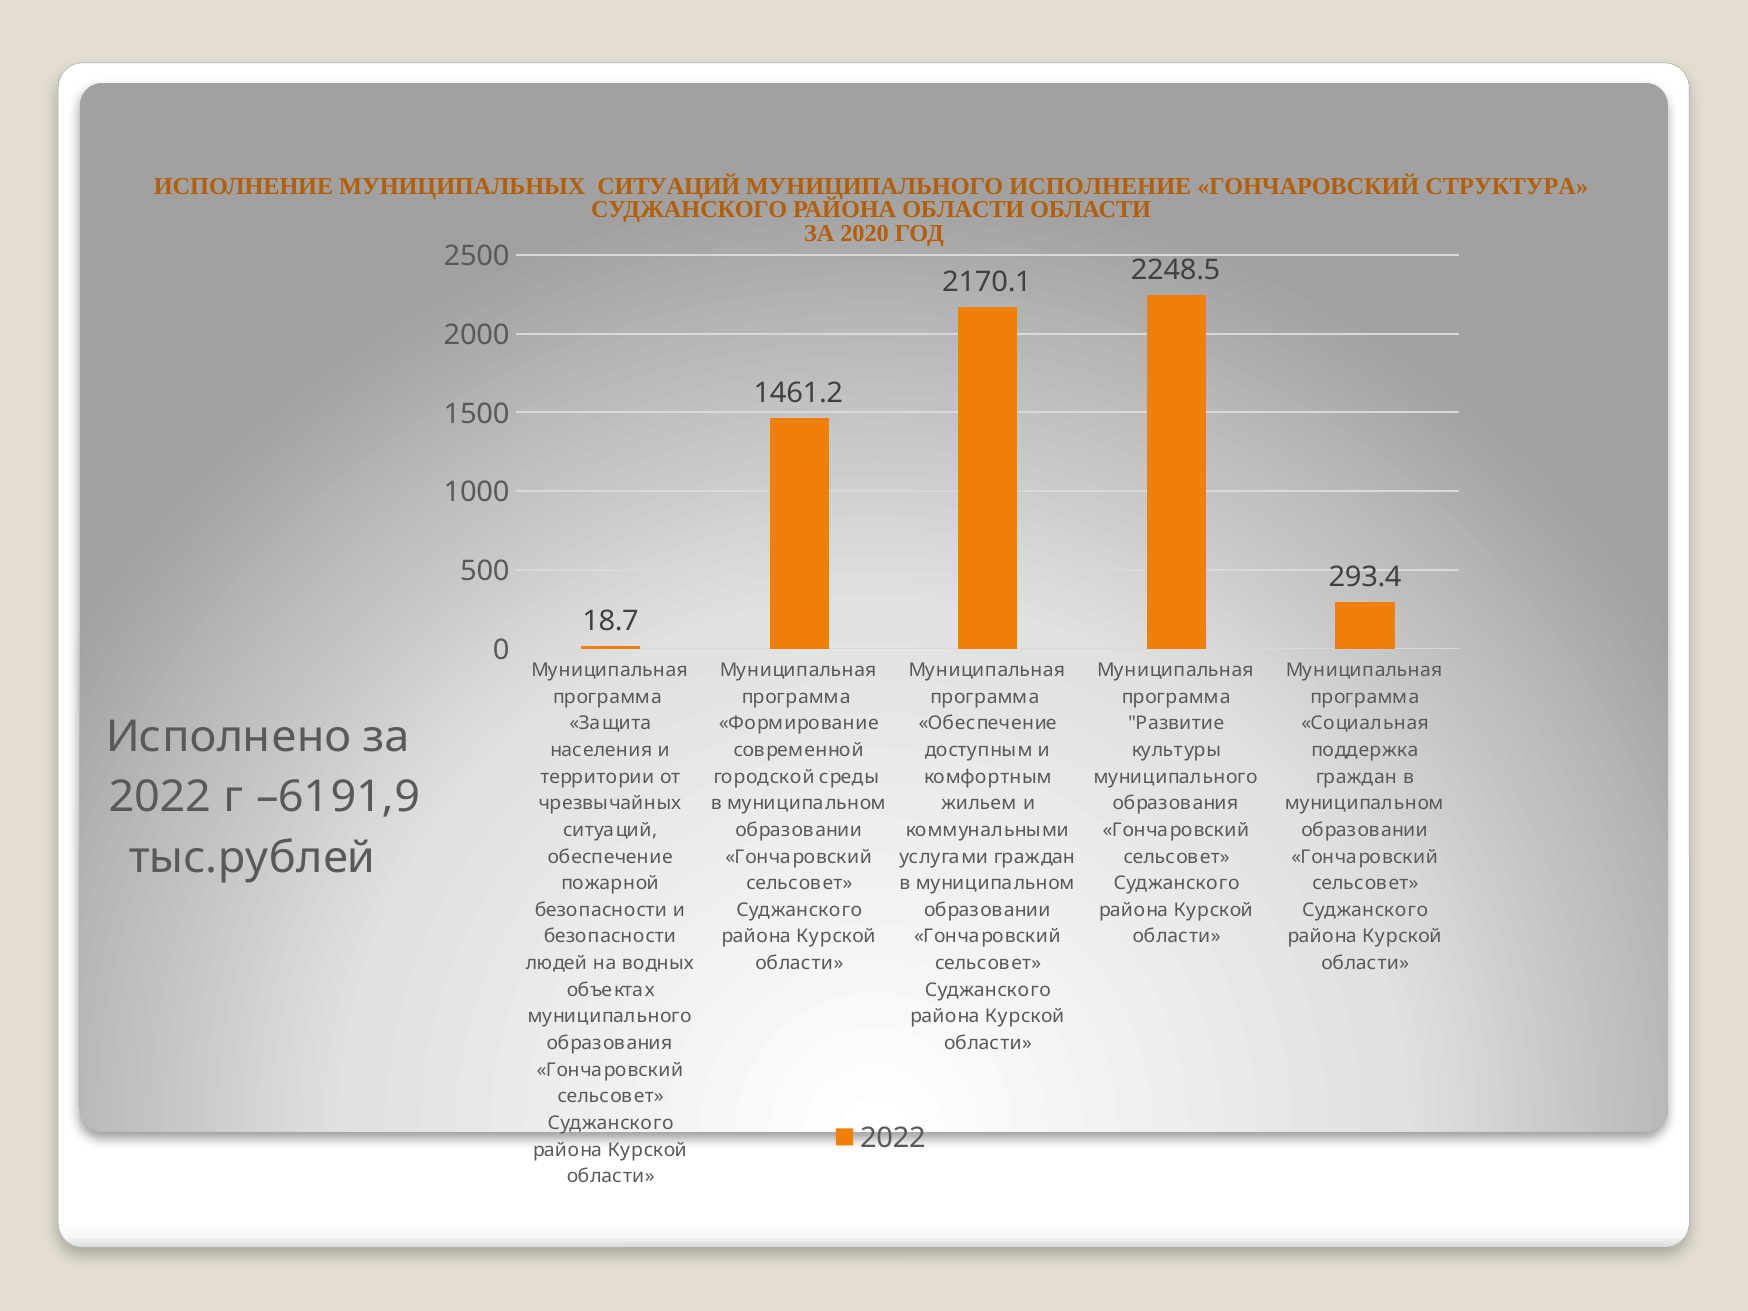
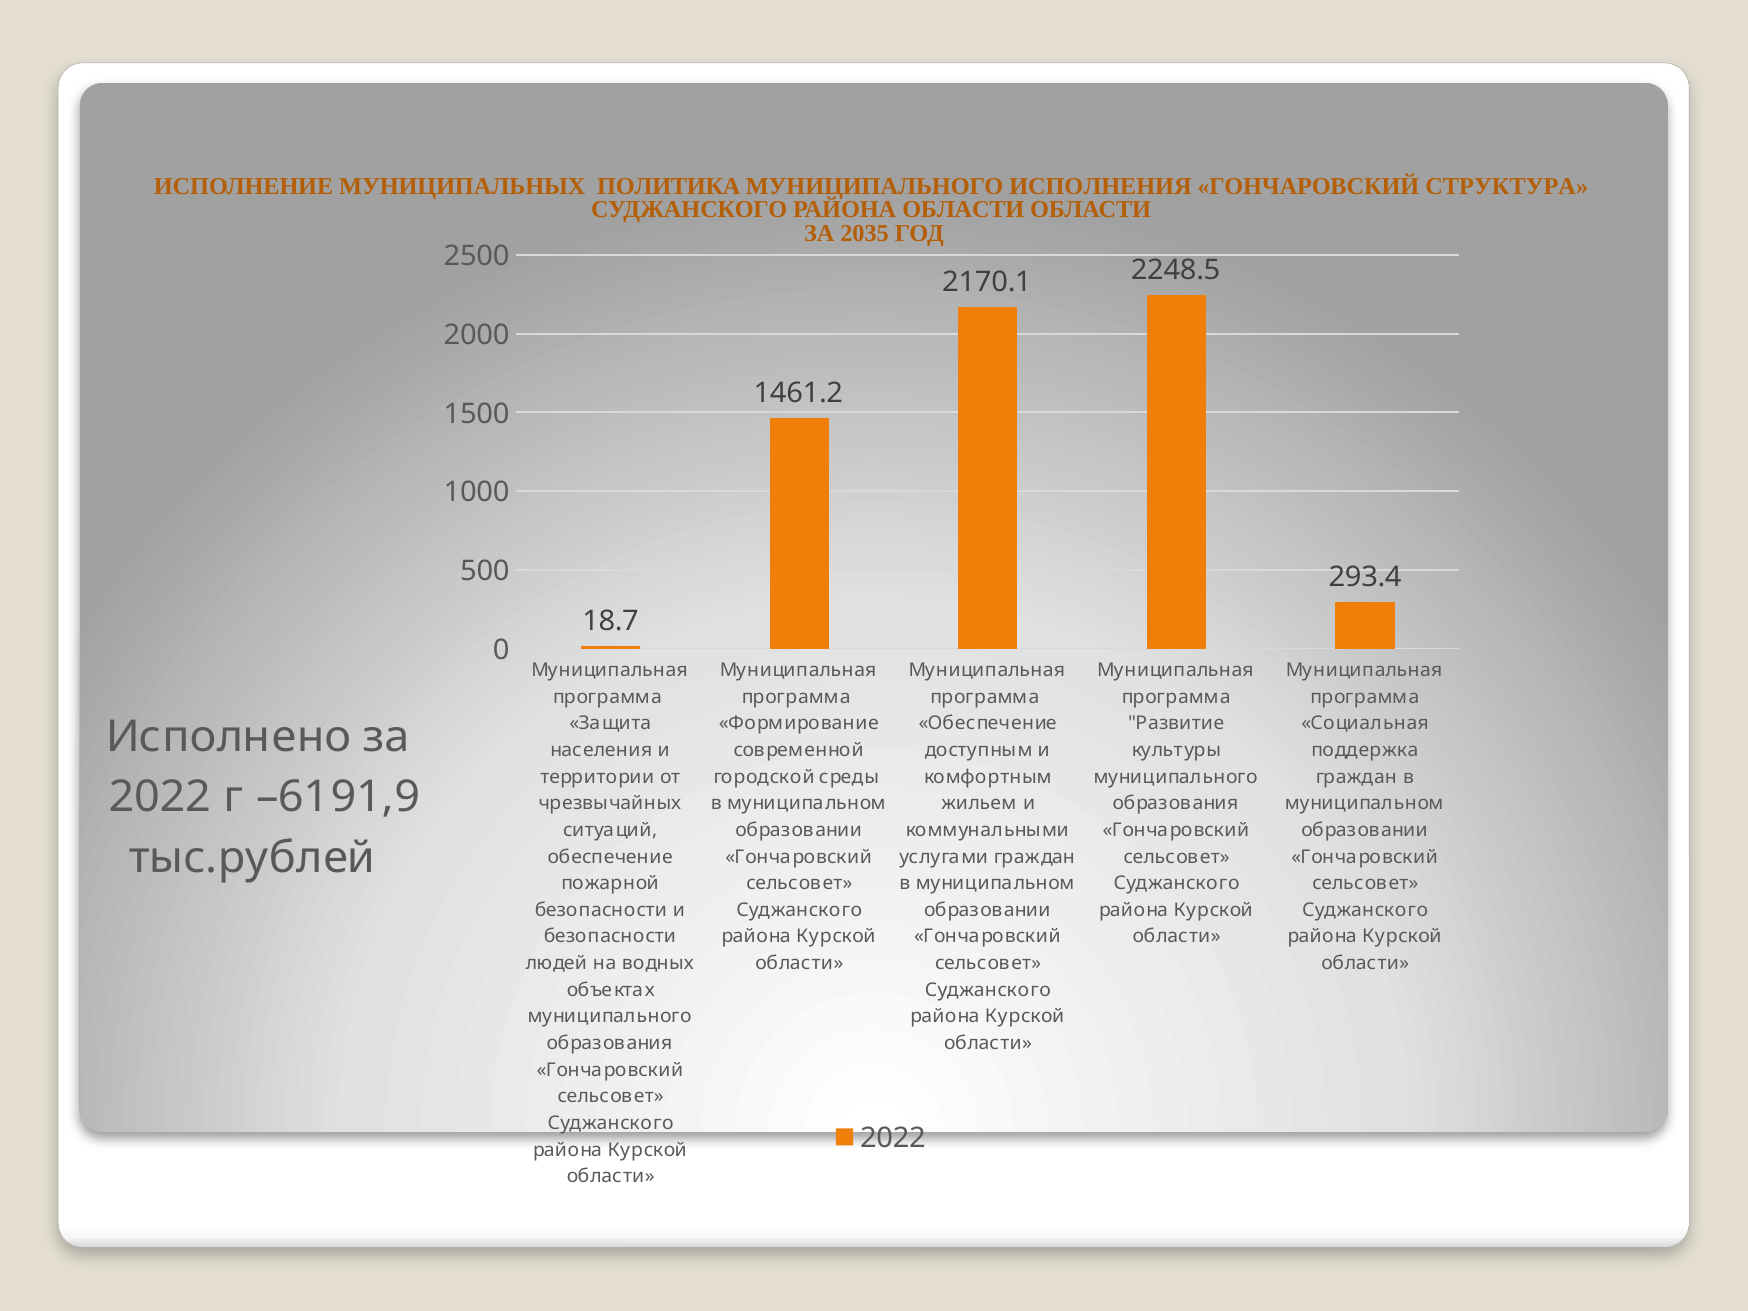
МУНИЦИПАЛЬНЫХ СИТУАЦИЙ: СИТУАЦИЙ -> ПОЛИТИКА
МУНИЦИПАЛЬНОГО ИСПОЛНЕНИЕ: ИСПОЛНЕНИЕ -> ИСПОЛНЕНИЯ
2020: 2020 -> 2035
